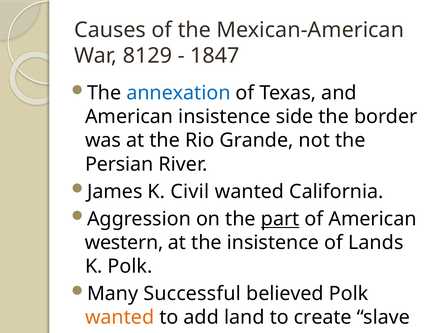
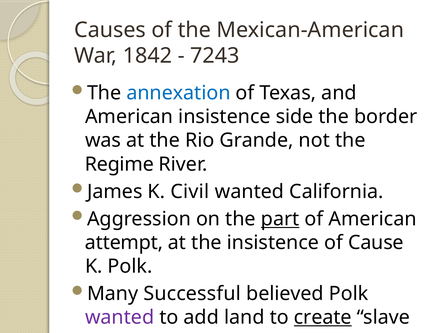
8129: 8129 -> 1842
1847: 1847 -> 7243
Persian: Persian -> Regime
western: western -> attempt
Lands: Lands -> Cause
wanted at (120, 317) colour: orange -> purple
create underline: none -> present
